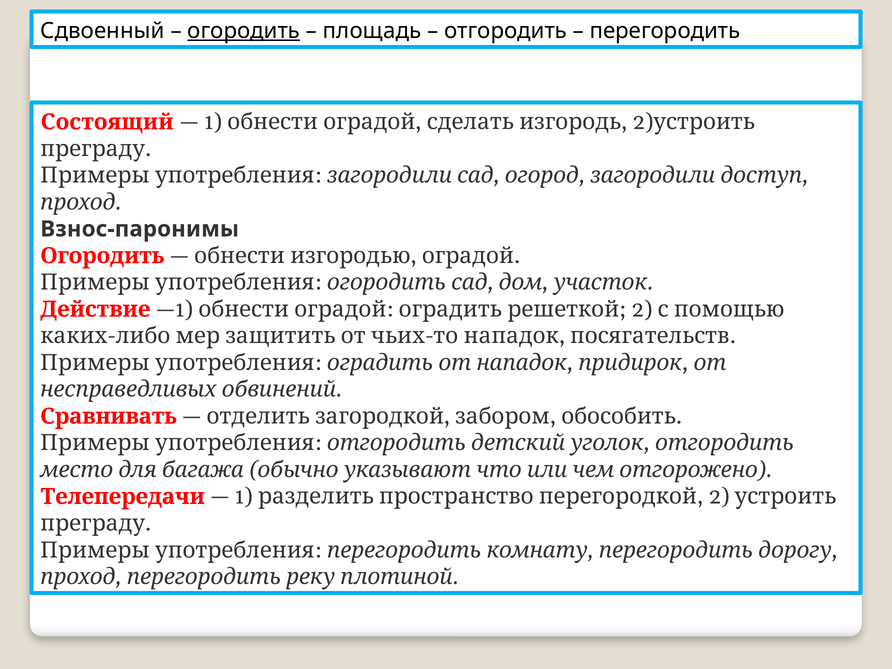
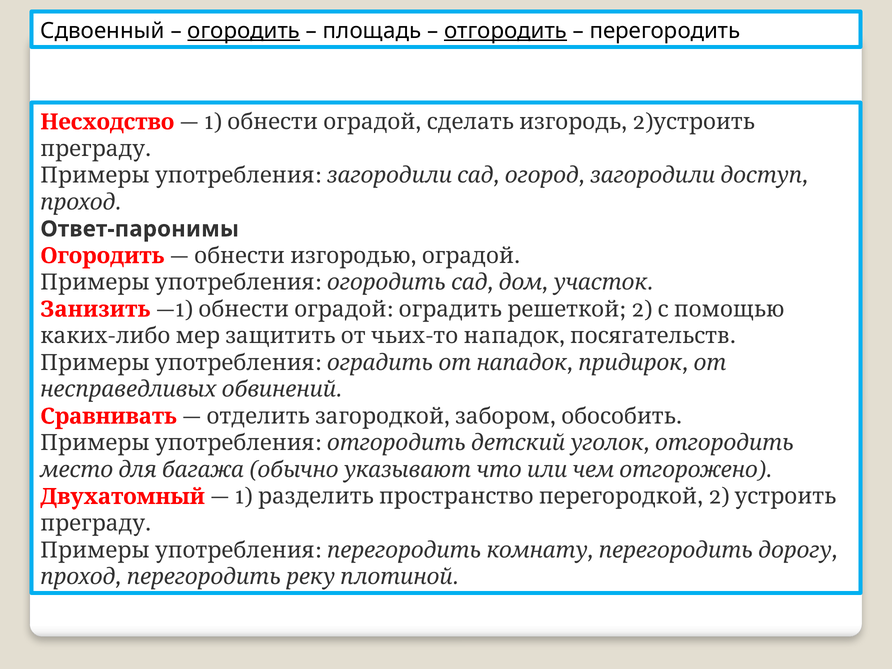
отгородить at (506, 31) underline: none -> present
Состоящий: Состоящий -> Несходство
Взнос-паронимы: Взнос-паронимы -> Ответ-паронимы
Действие: Действие -> Занизить
Телепередачи: Телепередачи -> Двухатомный
